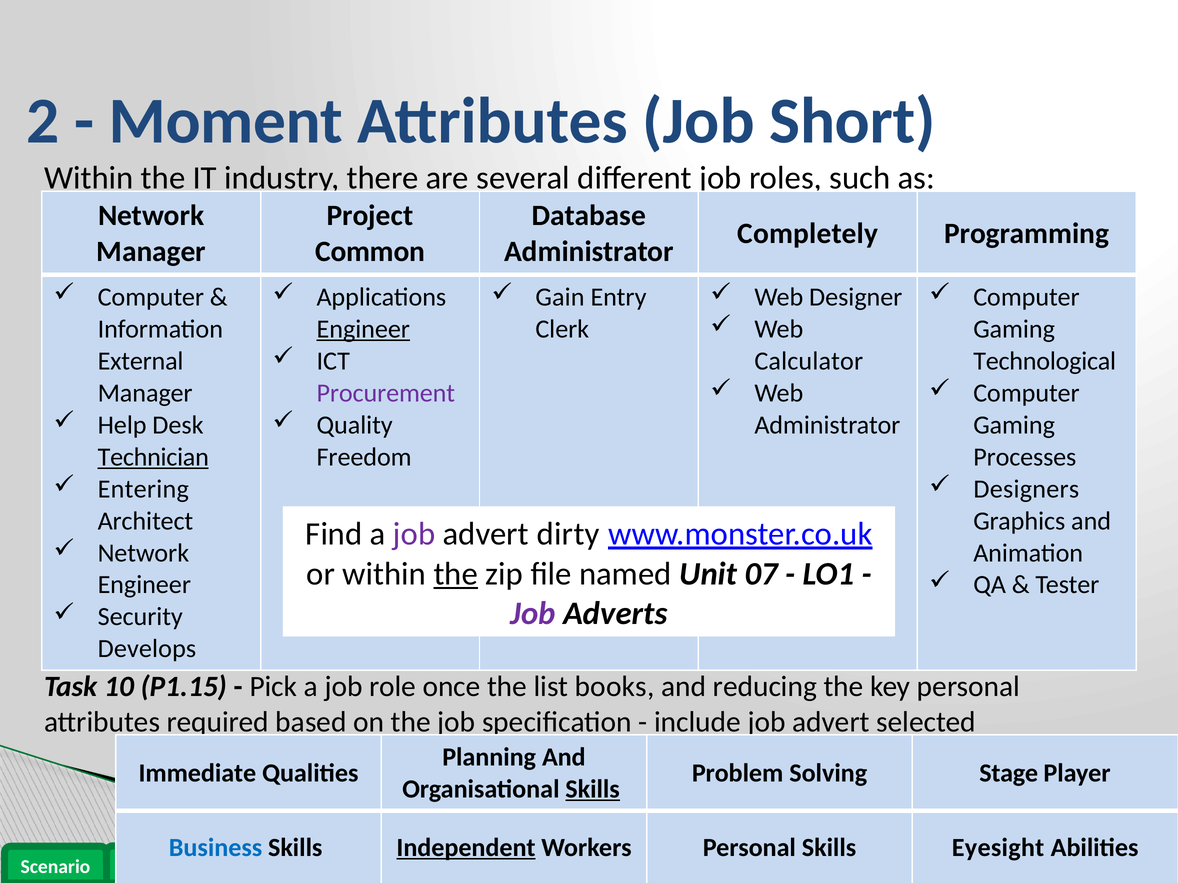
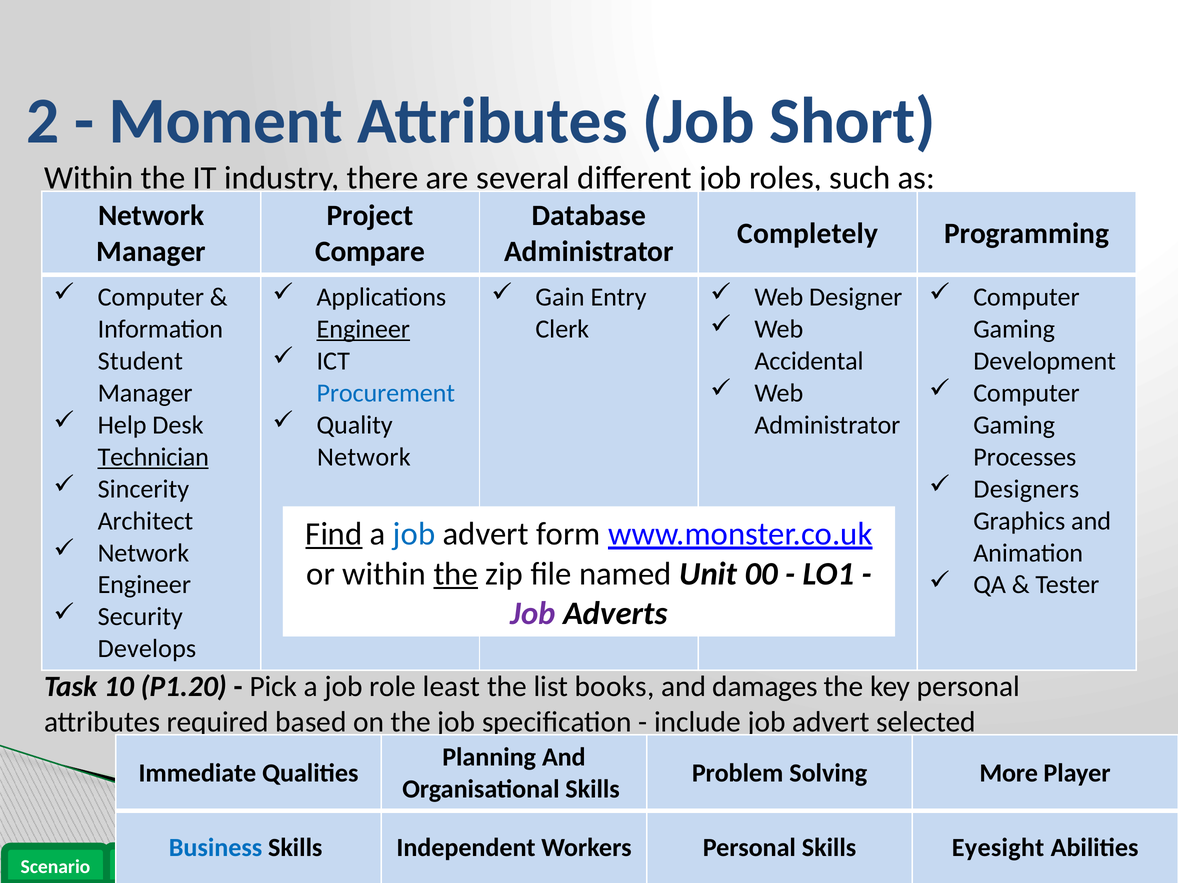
Common: Common -> Compare
External: External -> Student
Calculator: Calculator -> Accidental
Technological: Technological -> Development
Procurement colour: purple -> blue
Freedom at (364, 457): Freedom -> Network
Entering: Entering -> Sincerity
Find underline: none -> present
job at (414, 534) colour: purple -> blue
dirty: dirty -> form
07: 07 -> 00
P1.15: P1.15 -> P1.20
once: once -> least
reducing: reducing -> damages
Stage: Stage -> More
Skills at (593, 789) underline: present -> none
Independent underline: present -> none
